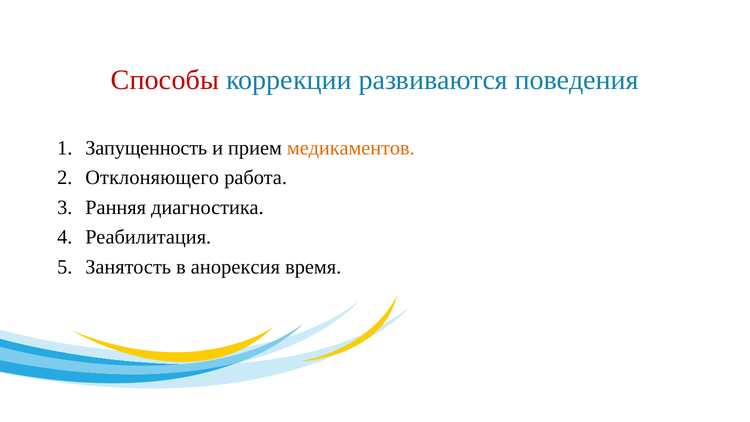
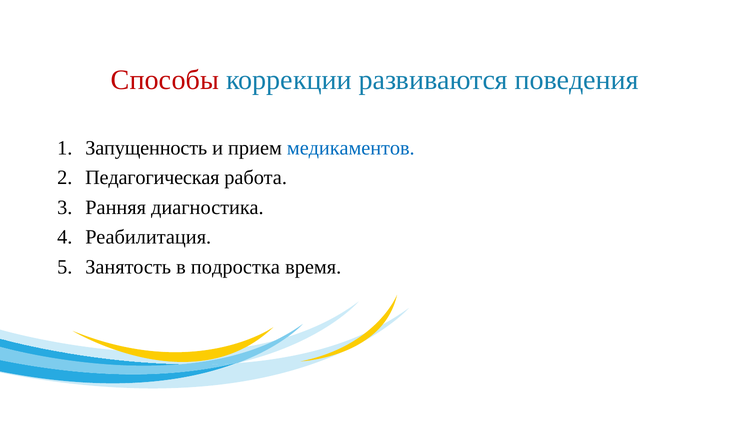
медикаментов colour: orange -> blue
Отклоняющего: Отклоняющего -> Педагогическая
анорексия: анорексия -> подростка
